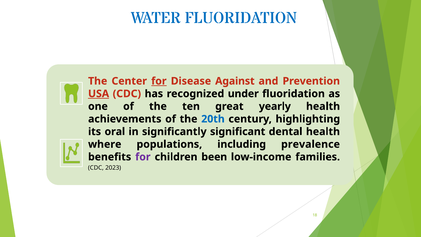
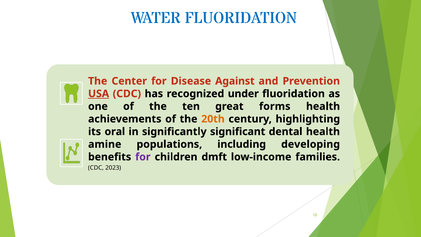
for at (159, 81) underline: present -> none
yearly: yearly -> forms
20th colour: blue -> orange
where: where -> amine
prevalence: prevalence -> developing
been: been -> dmft
